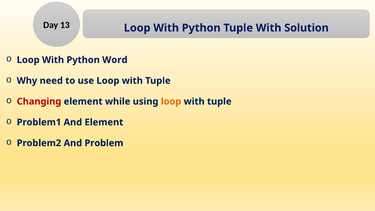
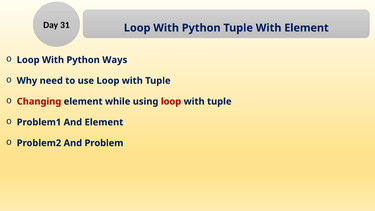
13: 13 -> 31
With Solution: Solution -> Element
Word: Word -> Ways
loop at (171, 101) colour: orange -> red
